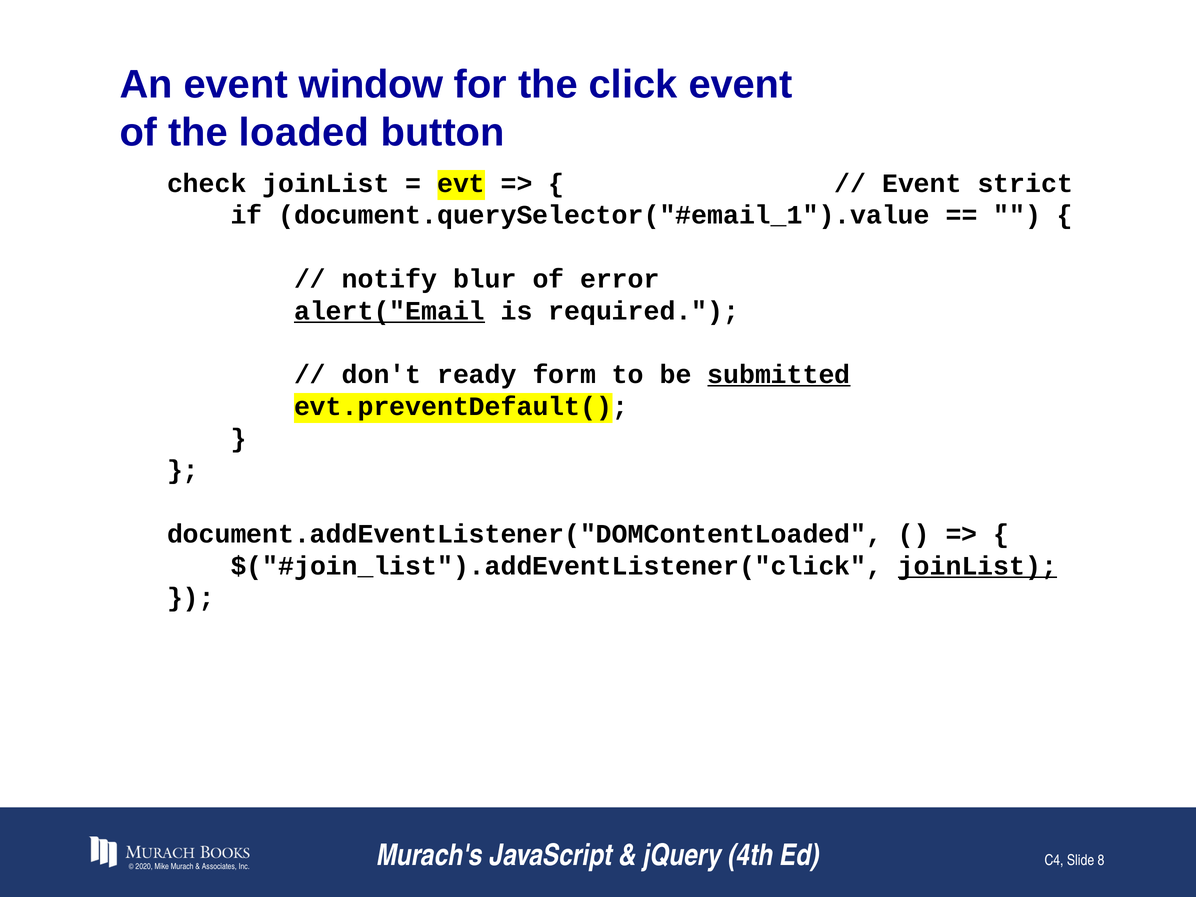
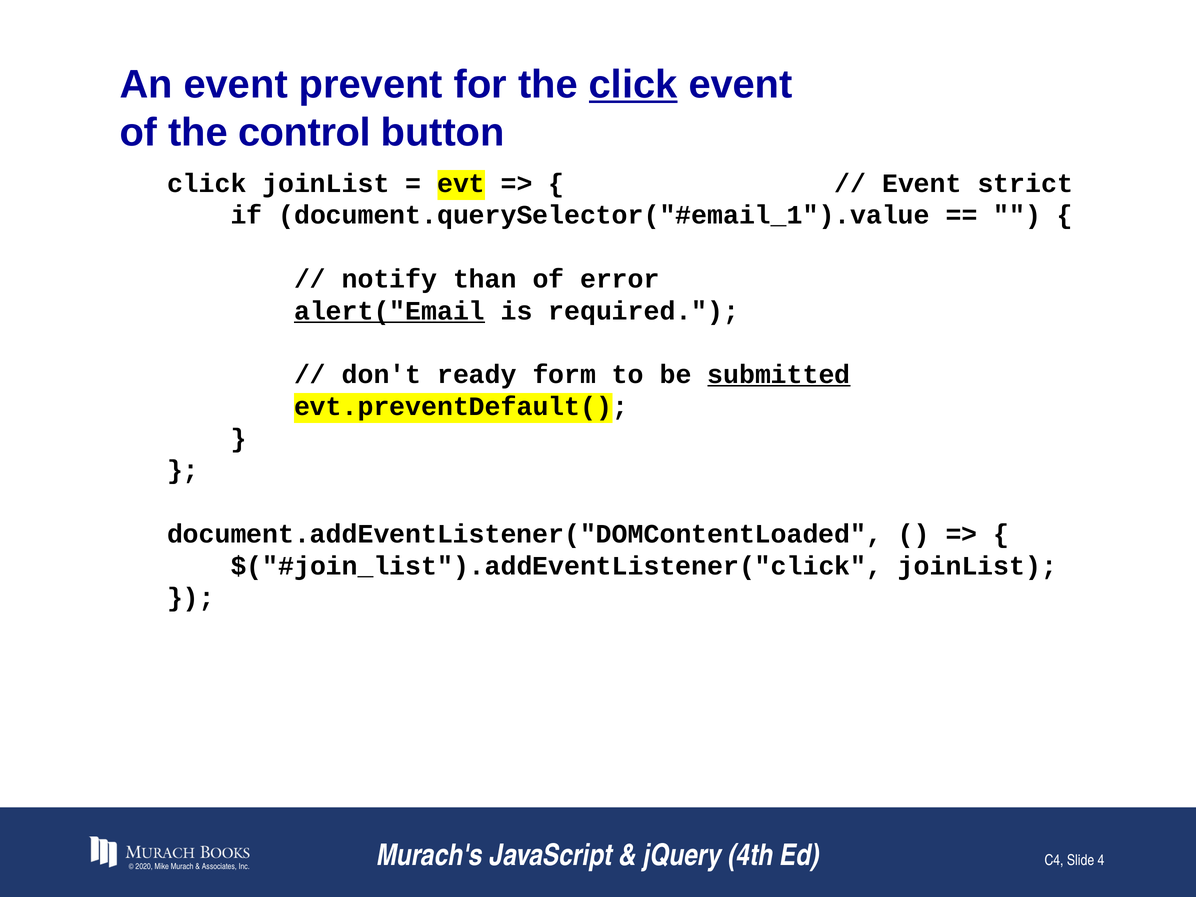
window: window -> prevent
click at (633, 85) underline: none -> present
loaded: loaded -> control
check at (207, 183): check -> click
blur: blur -> than
joinList at (977, 566) underline: present -> none
8: 8 -> 4
